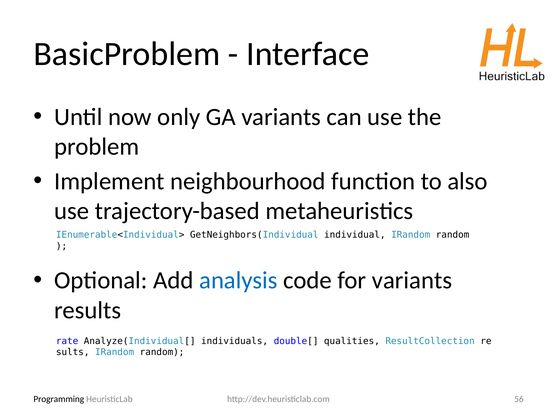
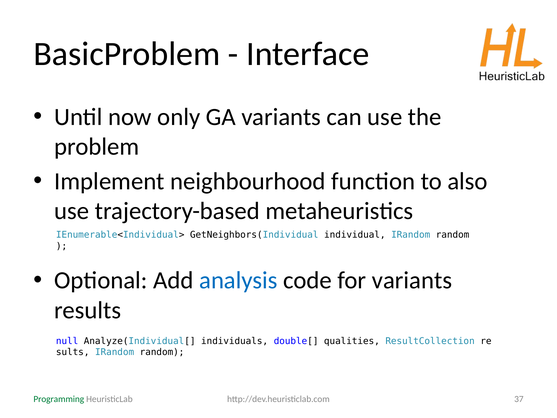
rate: rate -> null
56: 56 -> 37
Programming colour: black -> green
